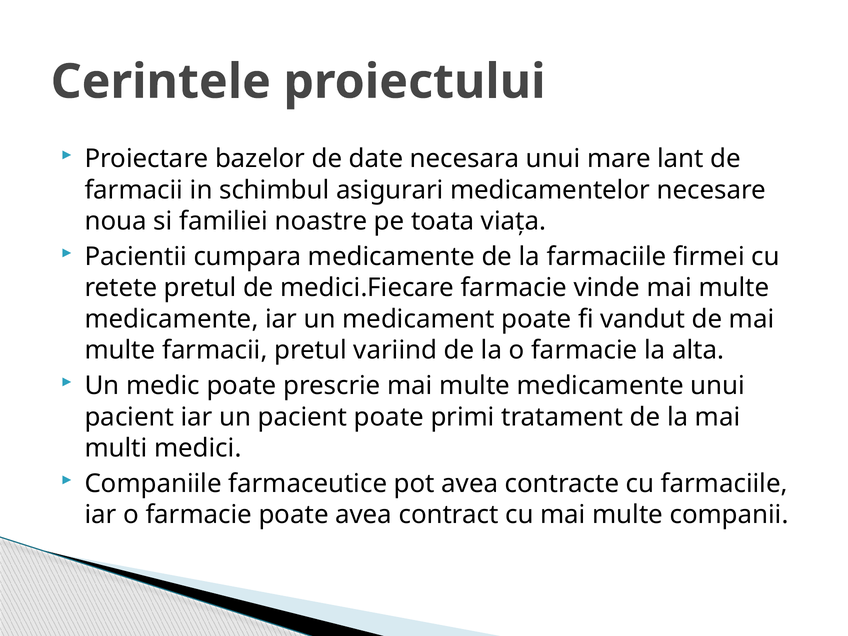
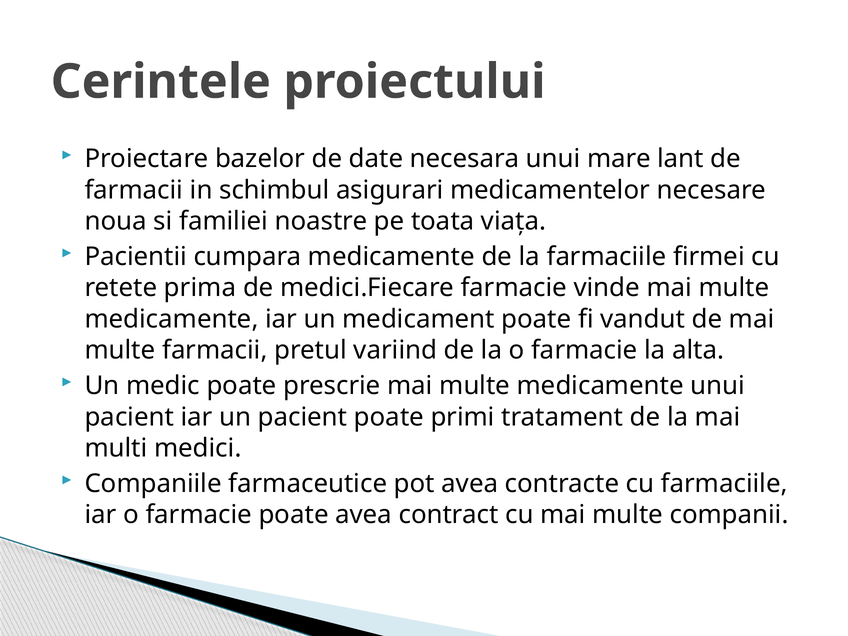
retete pretul: pretul -> prima
